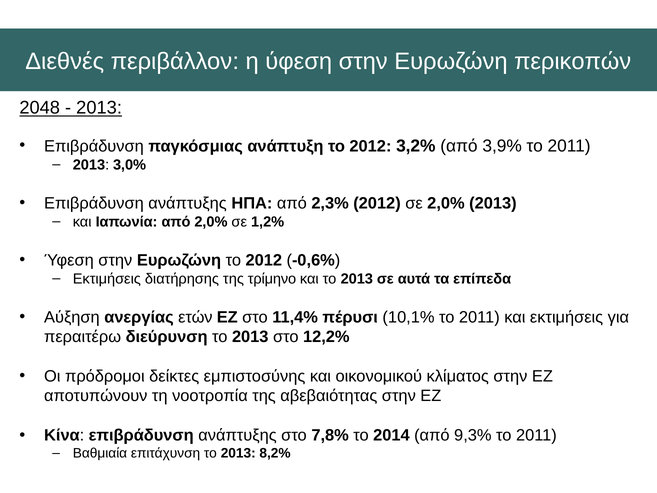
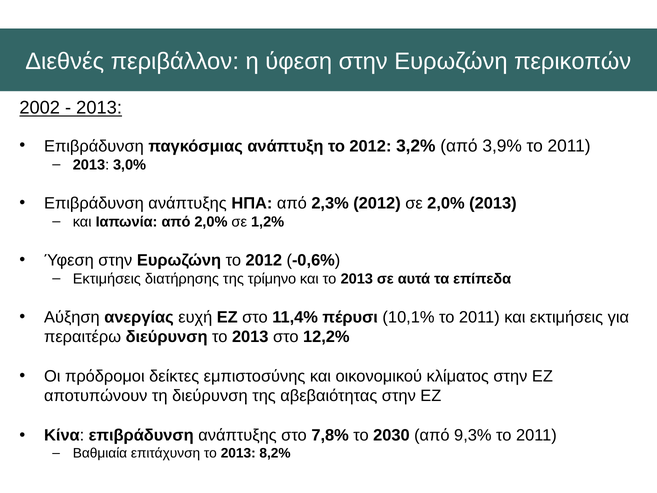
2048: 2048 -> 2002
ετών: ετών -> ευχή
τη νοοτροπία: νοοτροπία -> διεύρυνση
2014: 2014 -> 2030
